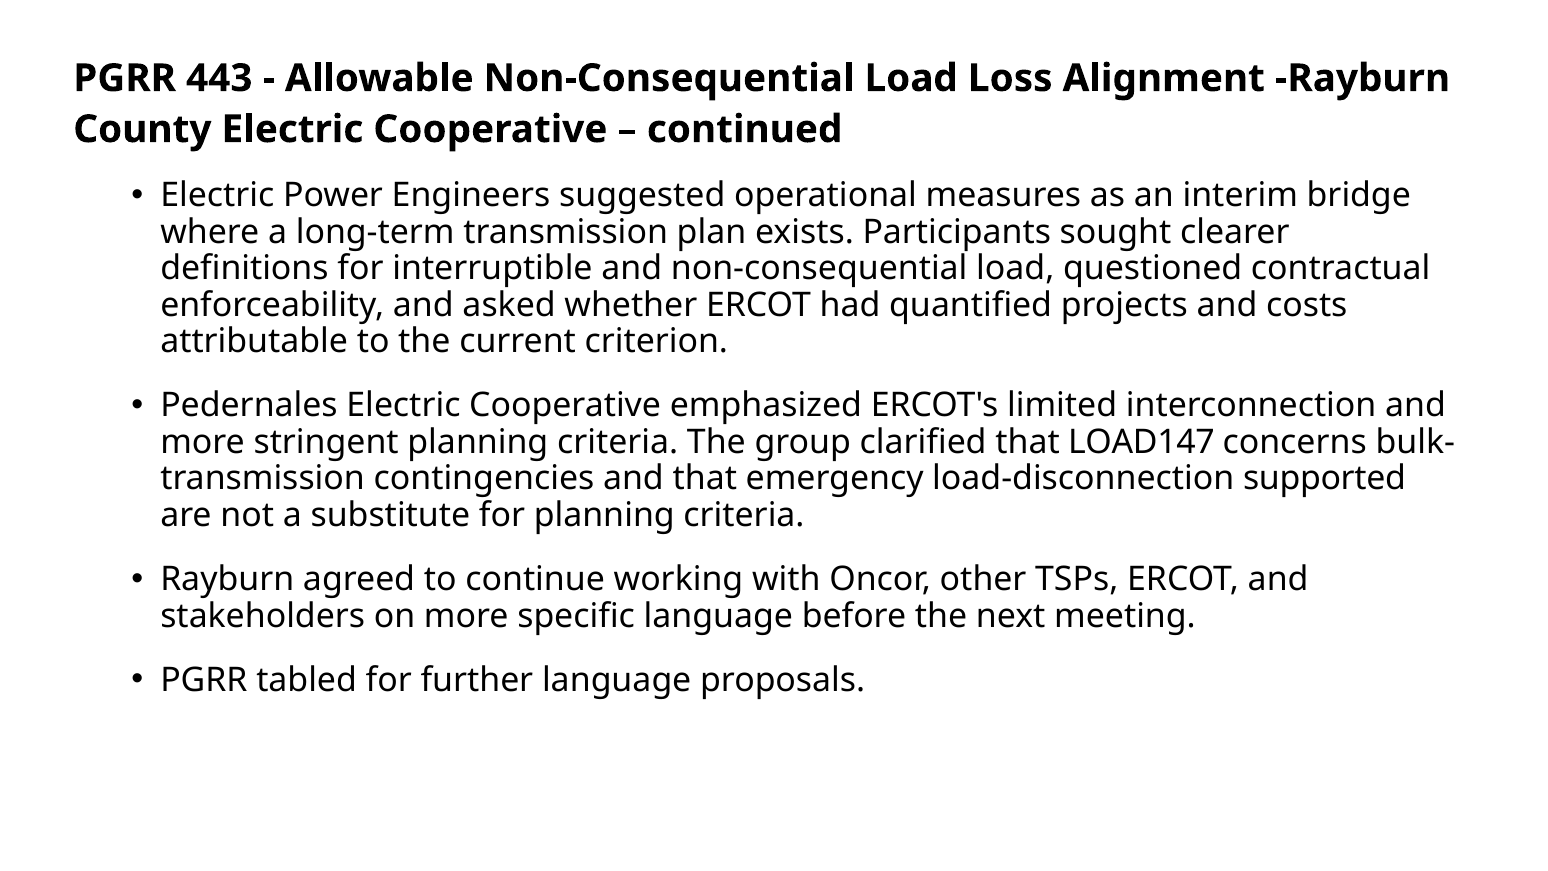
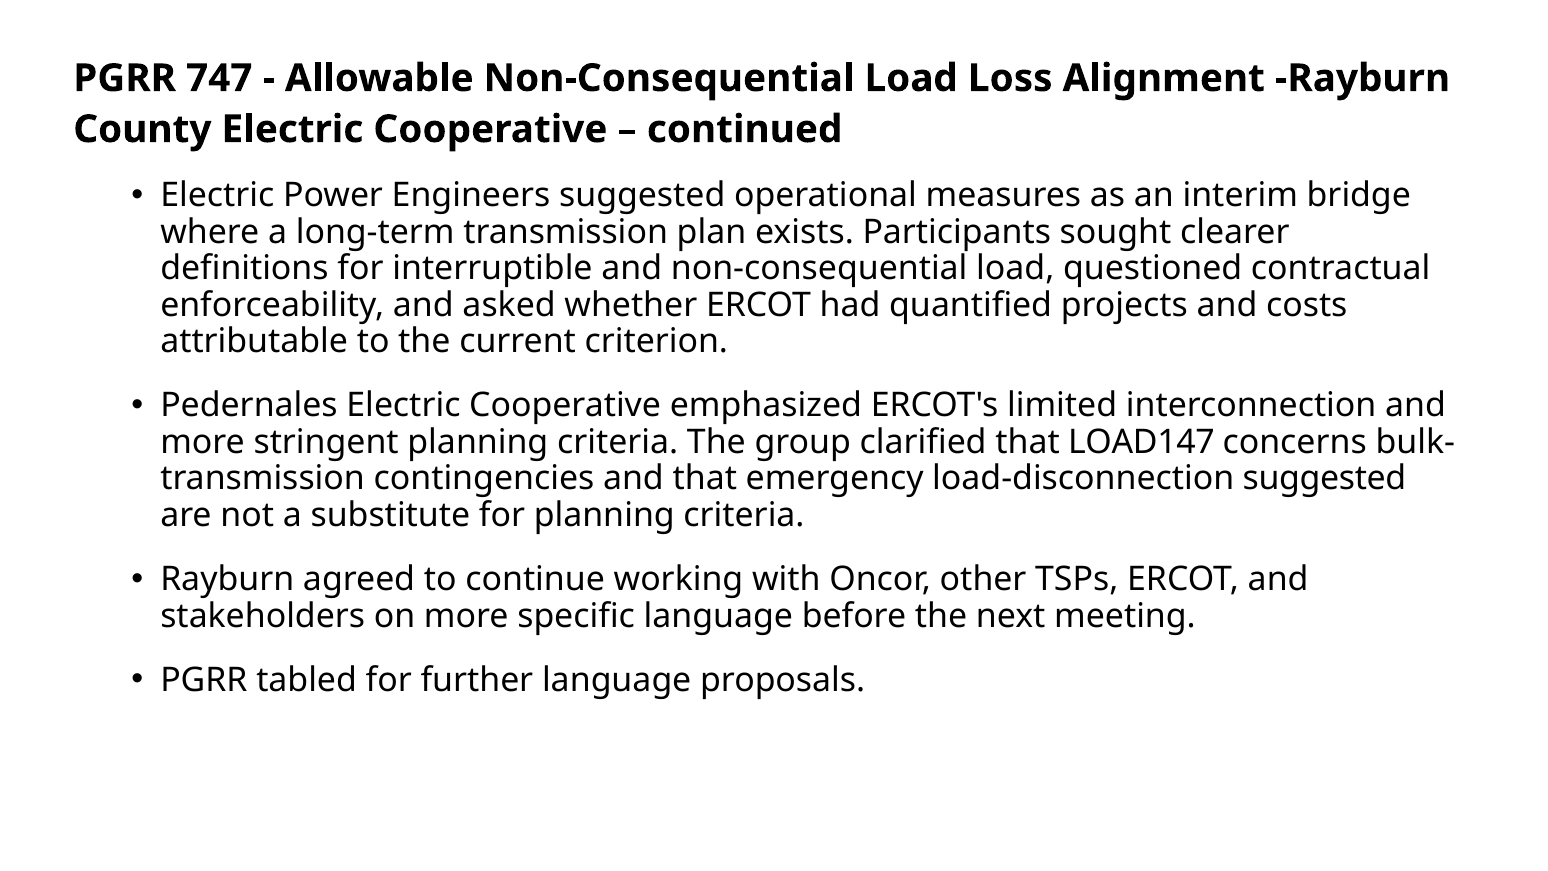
443: 443 -> 747
load-disconnection supported: supported -> suggested
